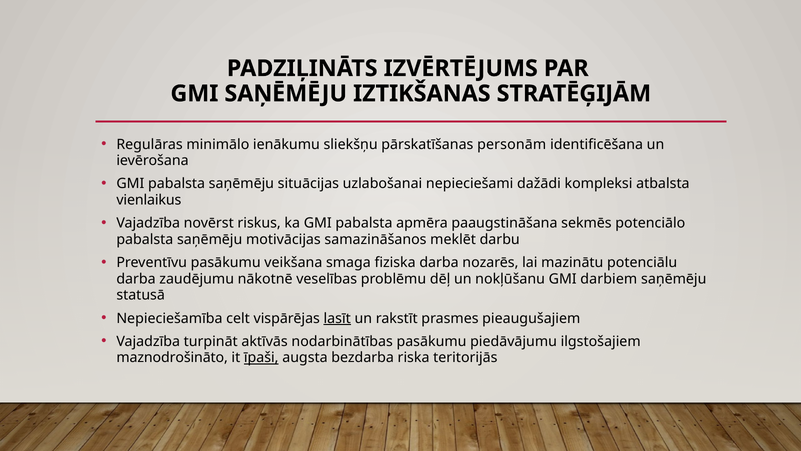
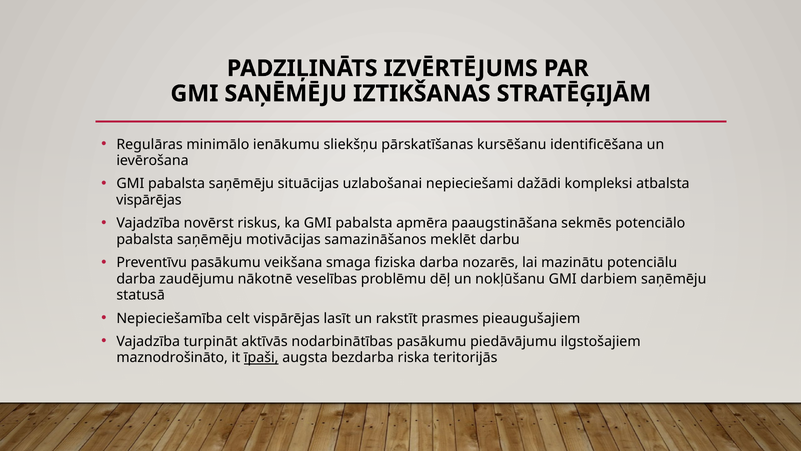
personām: personām -> kursēšanu
vienlaikus at (149, 200): vienlaikus -> vispārējas
lasīt underline: present -> none
